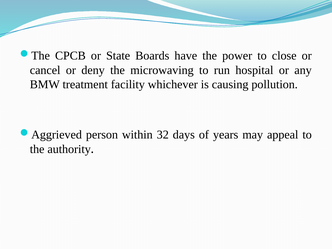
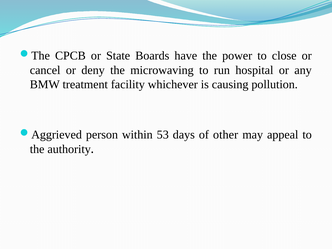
32: 32 -> 53
years: years -> other
